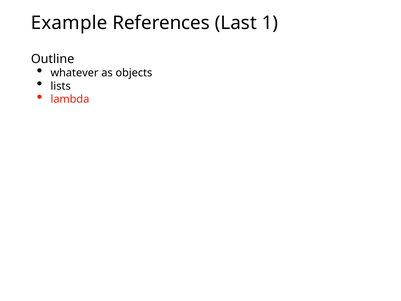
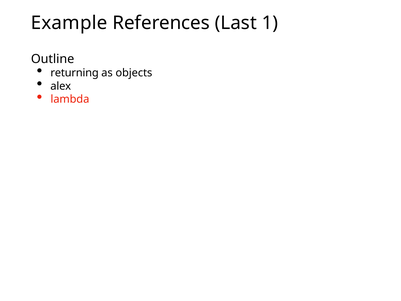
whatever: whatever -> returning
lists: lists -> alex
